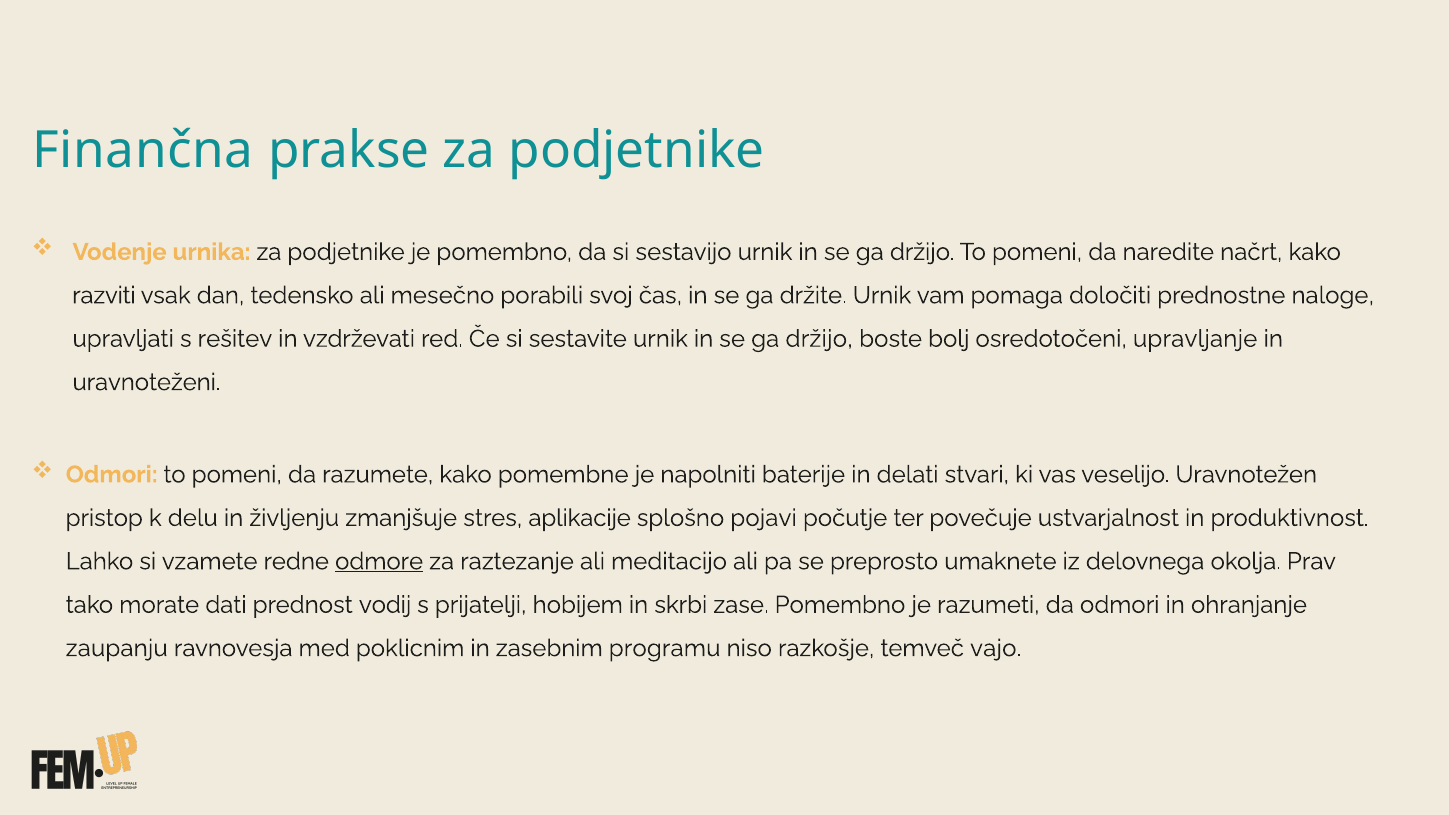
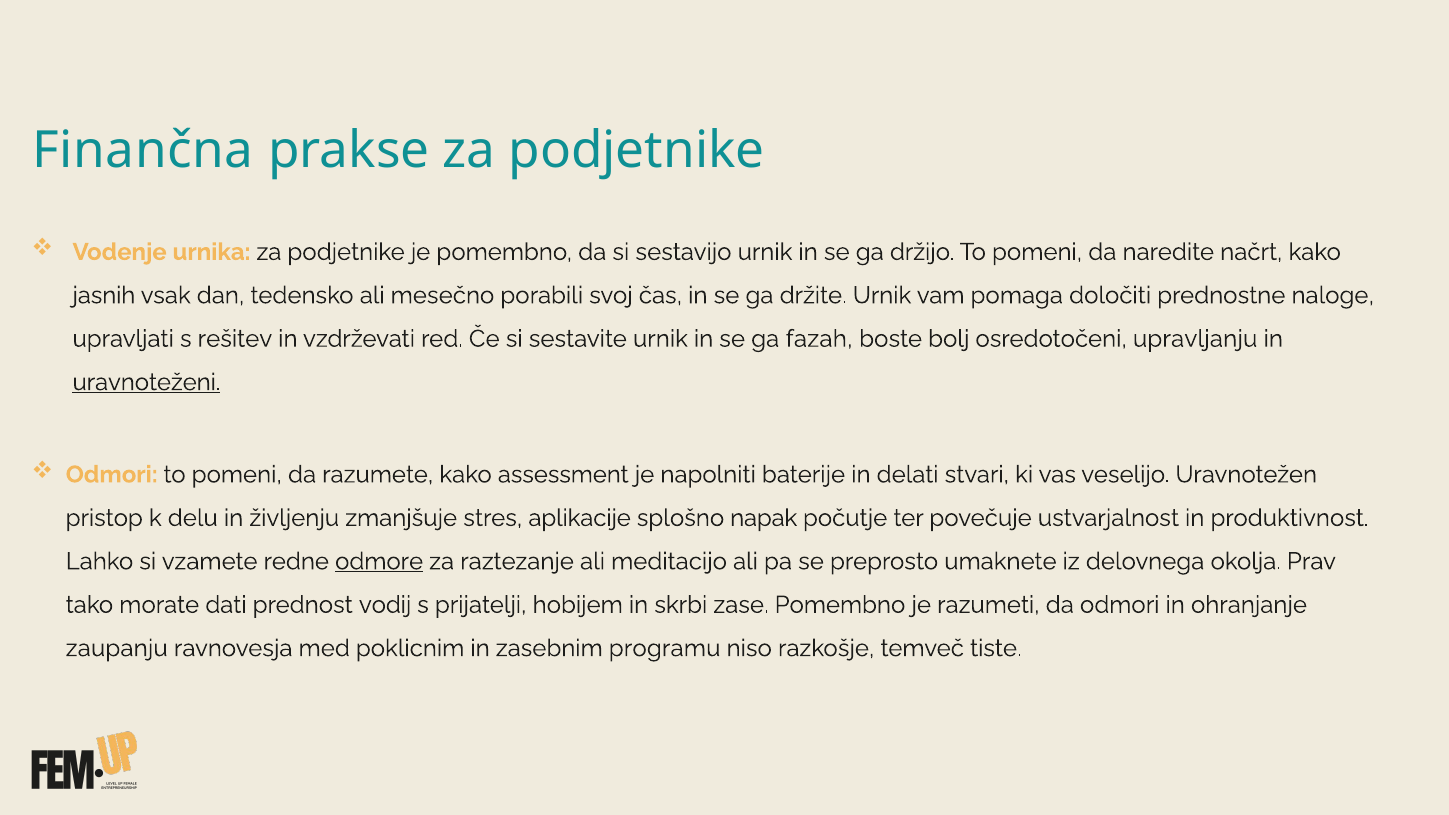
razviti: razviti -> jasnih
držijo at (819, 339): držijo -> fazah
upravljanje: upravljanje -> upravljanju
uravnoteženi underline: none -> present
pomembne: pomembne -> assessment
pojavi: pojavi -> napak
vajo: vajo -> tiste
